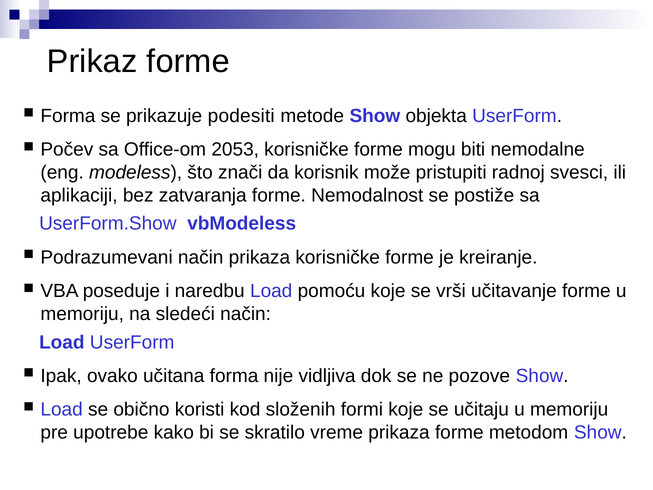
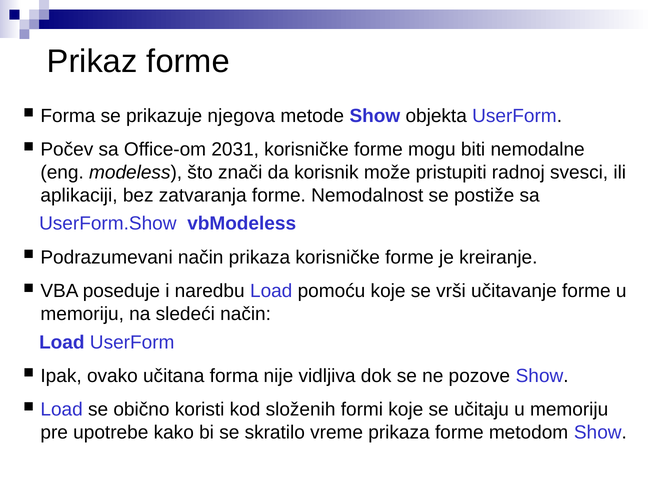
podesiti: podesiti -> njegova
2053: 2053 -> 2031
